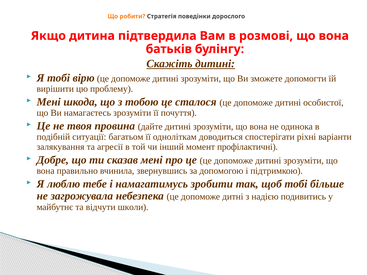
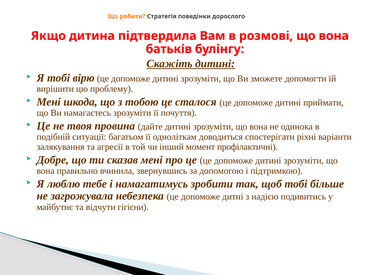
особистої: особистої -> приймати
школи: школи -> гігієни
